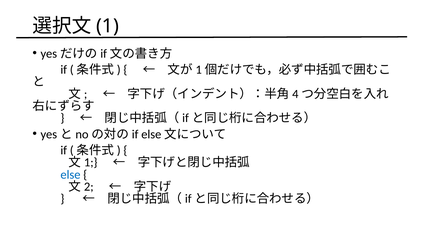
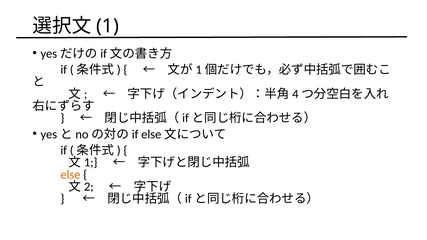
else colour: blue -> orange
